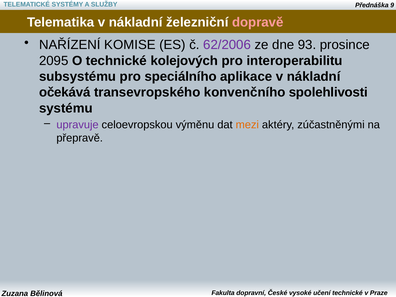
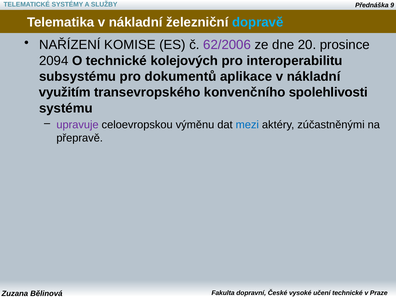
dopravě colour: pink -> light blue
93: 93 -> 20
2095: 2095 -> 2094
speciálního: speciálního -> dokumentů
očekává: očekává -> využitím
mezi colour: orange -> blue
